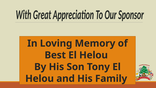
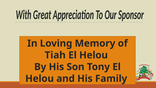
Best: Best -> Tiah
